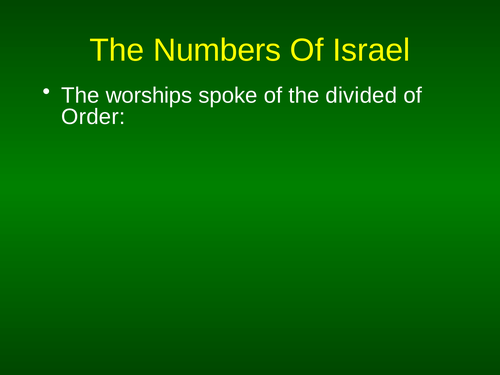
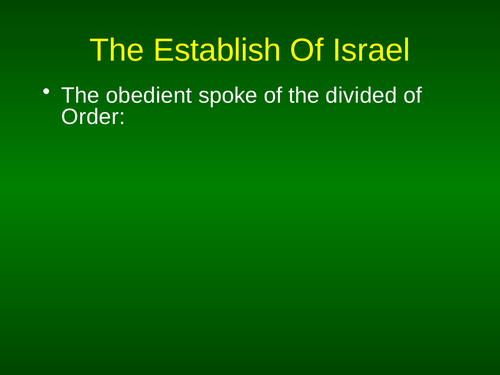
Numbers: Numbers -> Establish
worships: worships -> obedient
